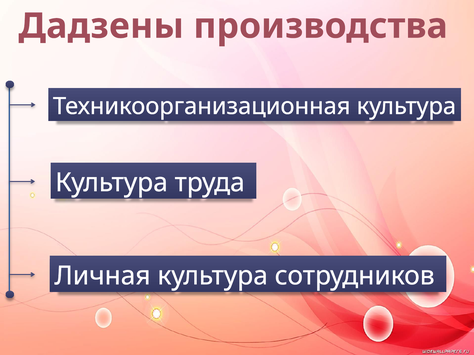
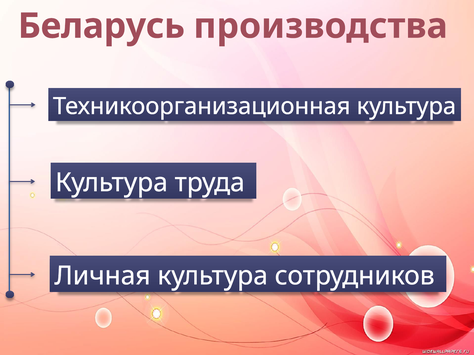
Дадзены: Дадзены -> Беларусь
